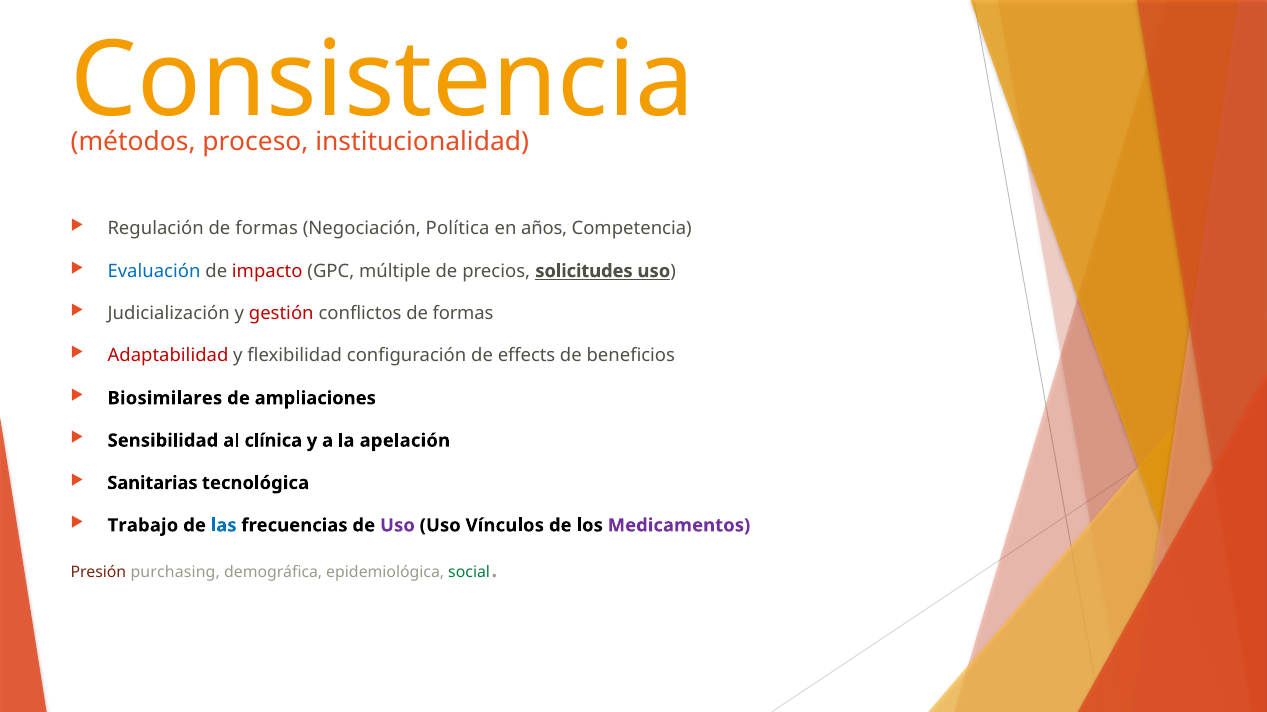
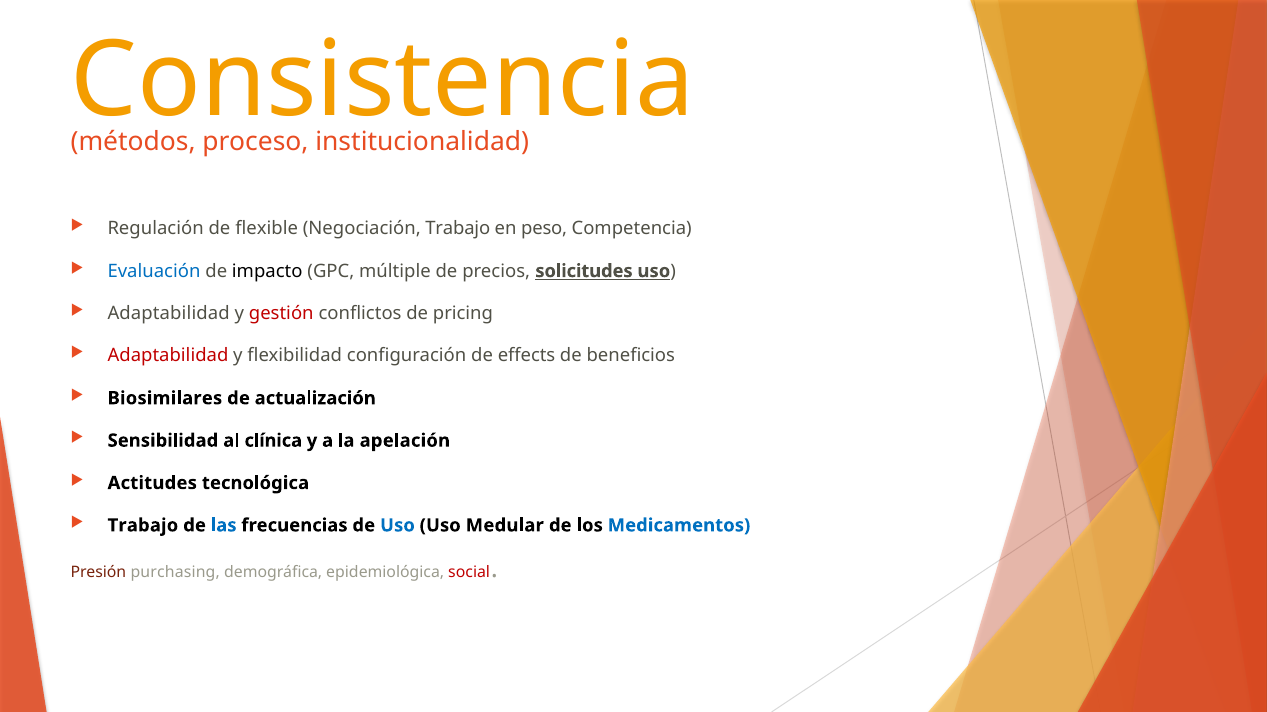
Regulación de formas: formas -> flexible
Negociación Política: Política -> Trabajo
años: años -> peso
impacto colour: red -> black
Judicialización at (169, 314): Judicialización -> Adaptabilidad
conflictos de formas: formas -> pricing
ampliaciones: ampliaciones -> actualización
Sanitarias: Sanitarias -> Actitudes
Uso at (397, 526) colour: purple -> blue
Vínculos: Vínculos -> Medular
Medicamentos colour: purple -> blue
social colour: green -> red
